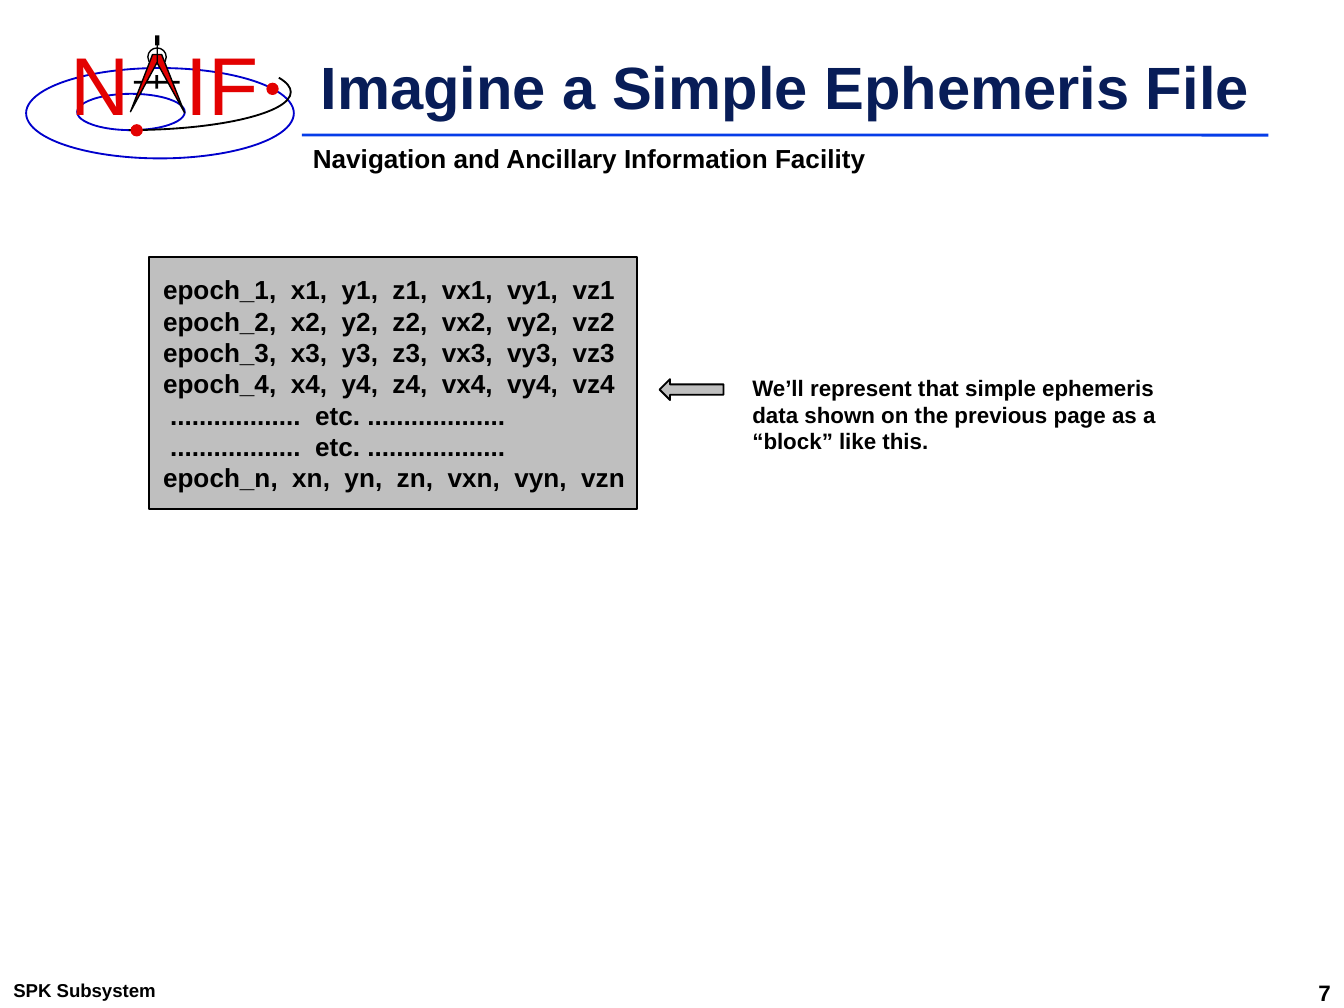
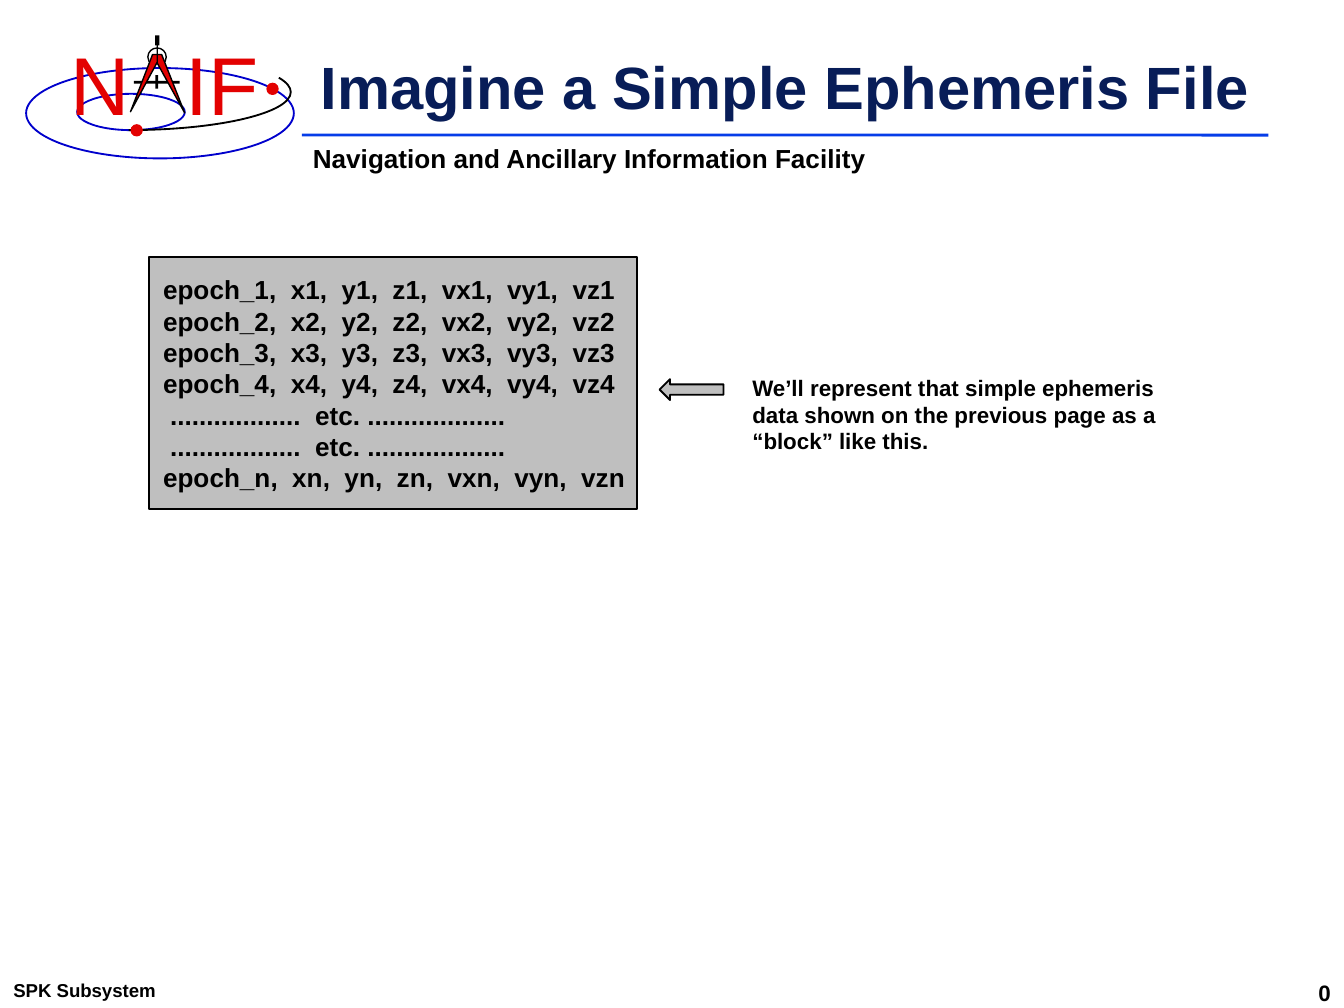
7: 7 -> 0
